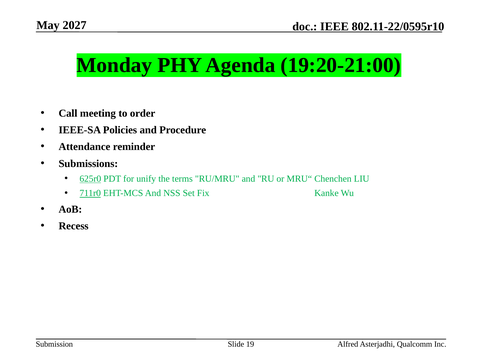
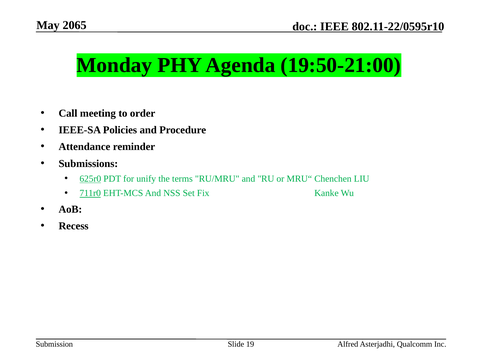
2027: 2027 -> 2065
19:20-21:00: 19:20-21:00 -> 19:50-21:00
